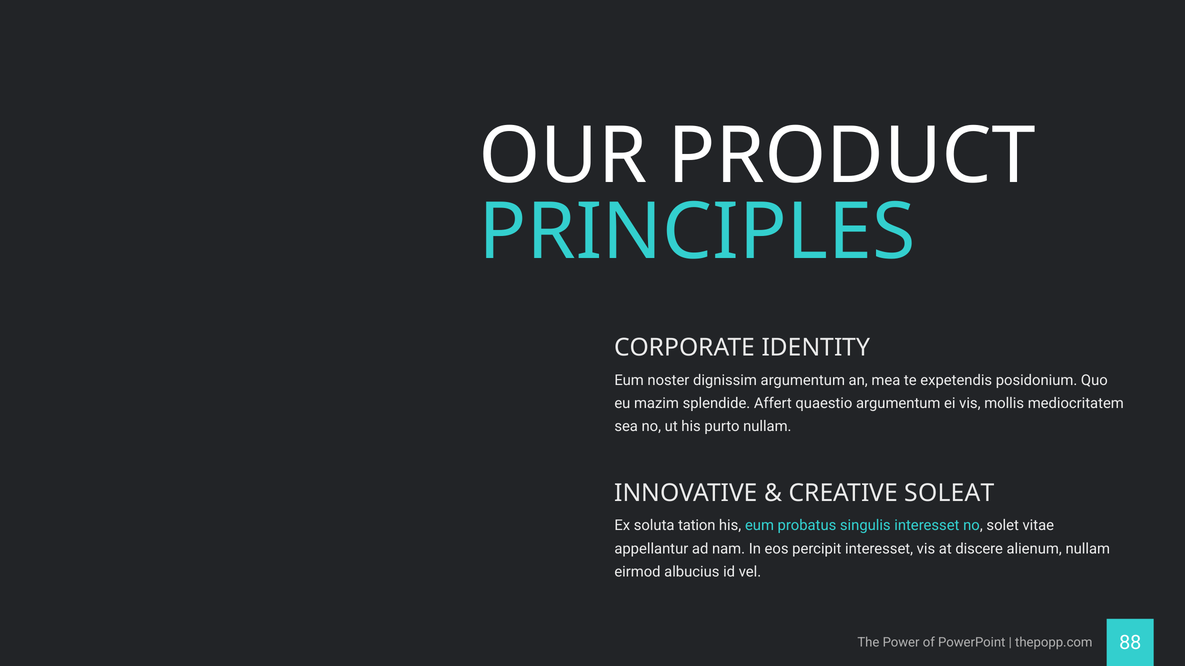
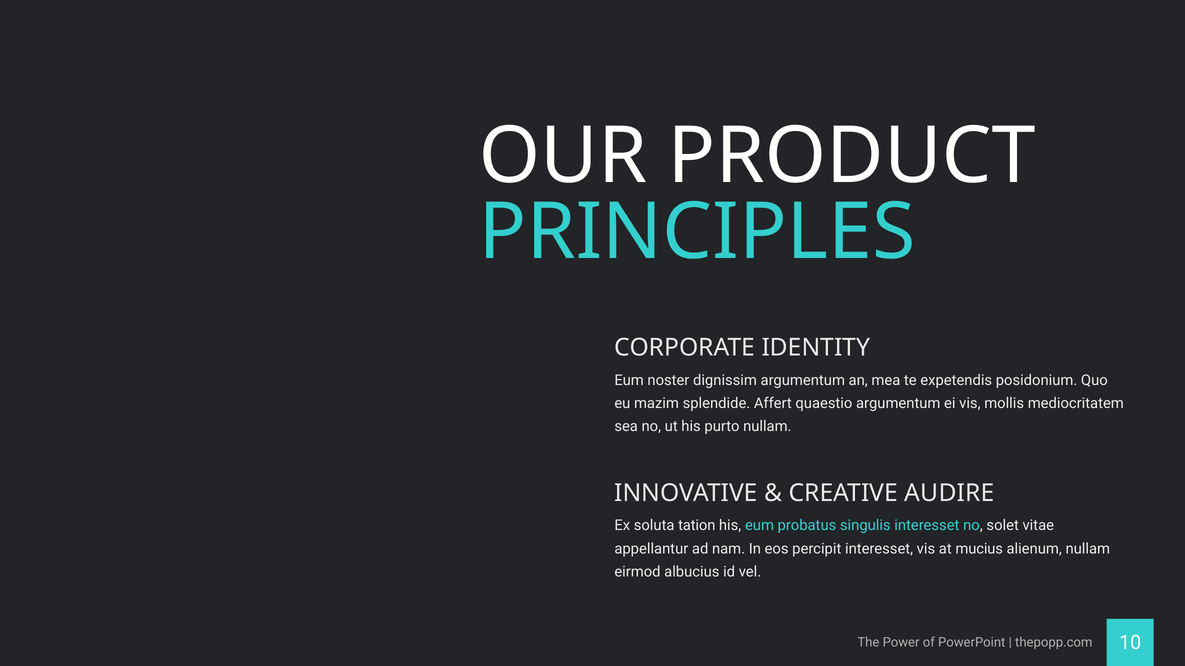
SOLEAT: SOLEAT -> AUDIRE
discere: discere -> mucius
88: 88 -> 10
